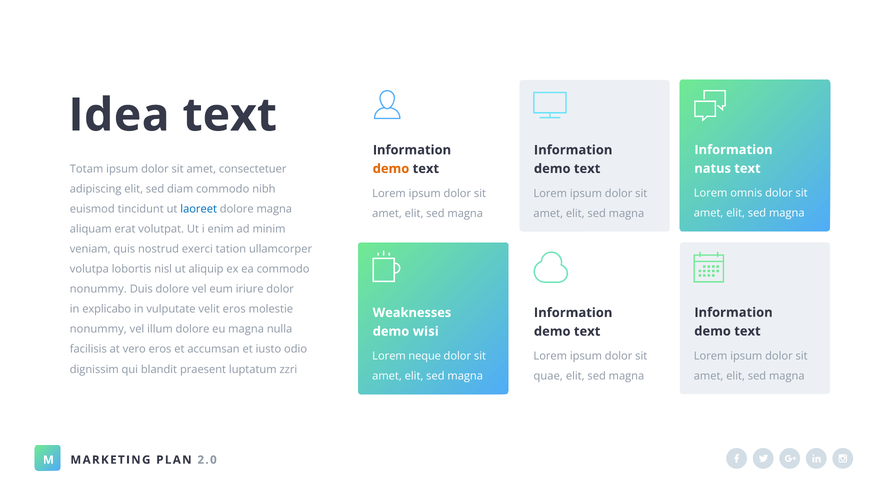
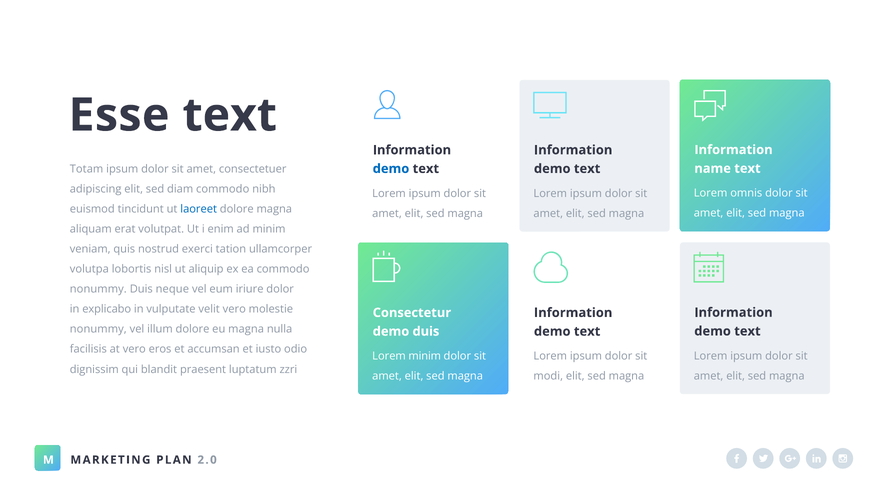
Idea: Idea -> Esse
natus: natus -> name
demo at (391, 169) colour: orange -> blue
Duis dolore: dolore -> neque
velit eros: eros -> vero
Weaknesses: Weaknesses -> Consectetur
demo wisi: wisi -> duis
Lorem neque: neque -> minim
quae: quae -> modi
